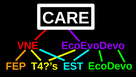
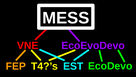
CARE: CARE -> MESS
